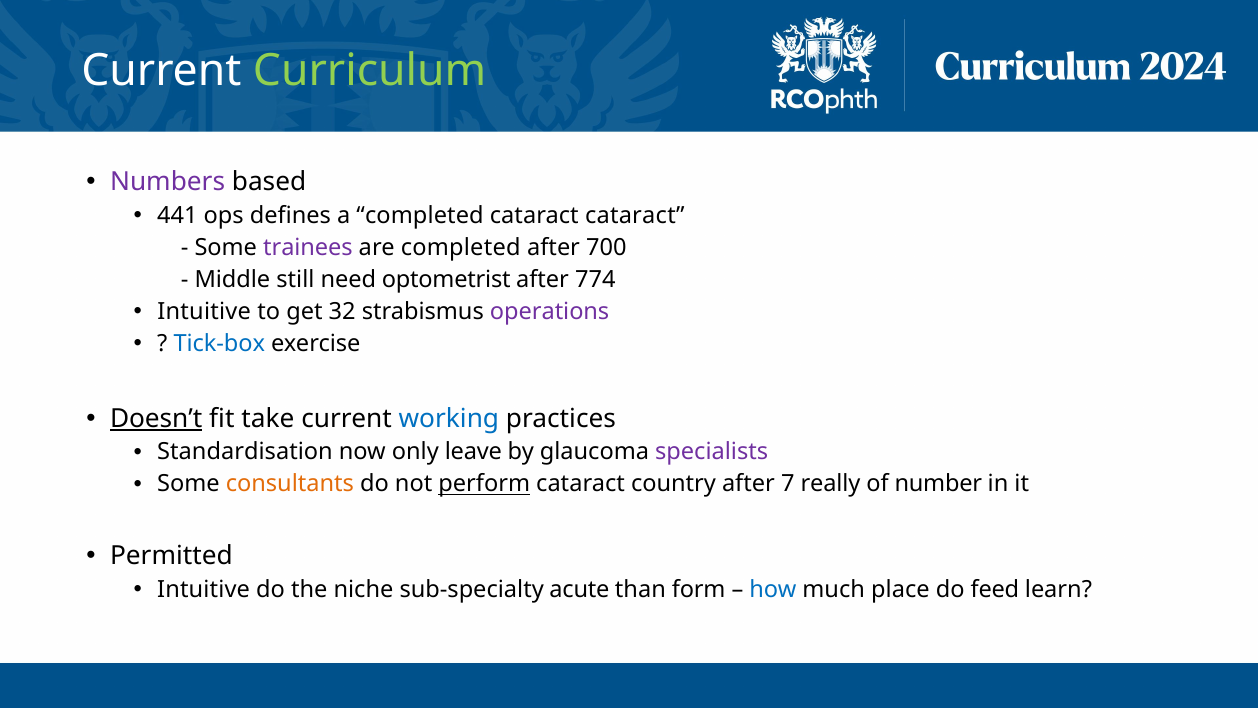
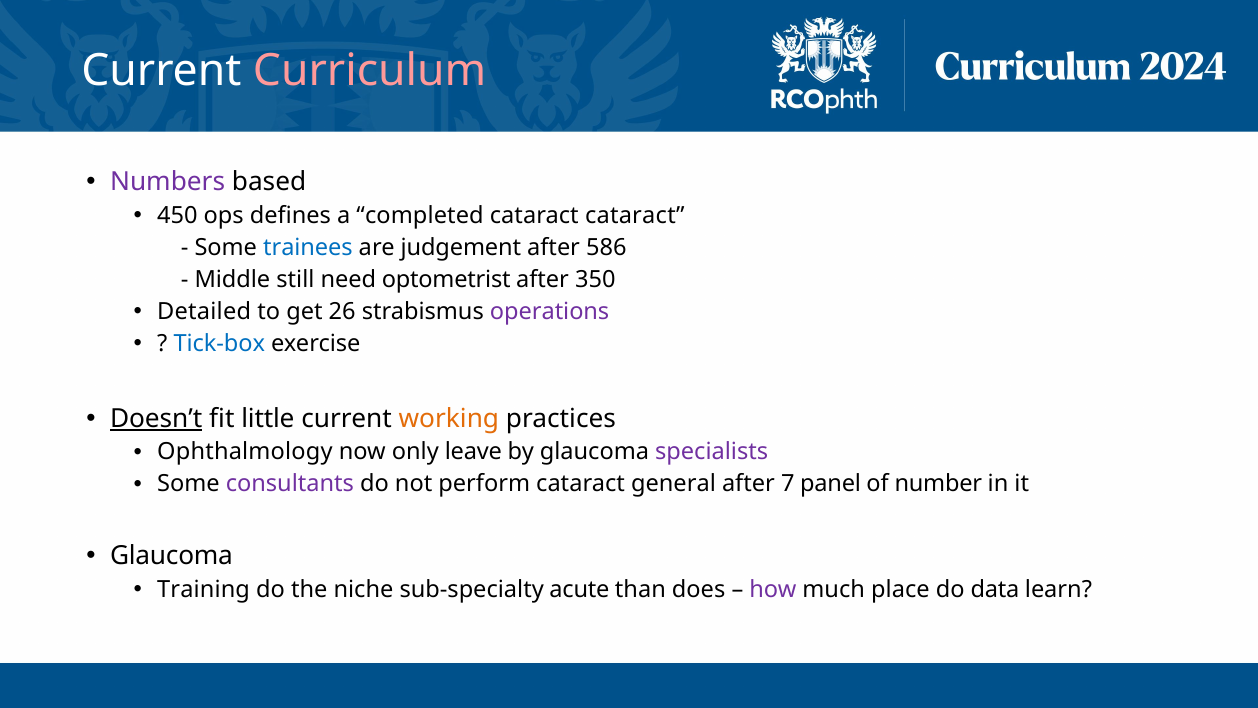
Curriculum colour: light green -> pink
441: 441 -> 450
trainees colour: purple -> blue
are completed: completed -> judgement
700: 700 -> 586
774: 774 -> 350
Intuitive at (204, 312): Intuitive -> Detailed
32: 32 -> 26
take: take -> little
working colour: blue -> orange
Standardisation: Standardisation -> Ophthalmology
consultants colour: orange -> purple
perform underline: present -> none
country: country -> general
really: really -> panel
Permitted at (171, 556): Permitted -> Glaucoma
Intuitive at (204, 589): Intuitive -> Training
form: form -> does
how colour: blue -> purple
feed: feed -> data
